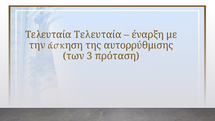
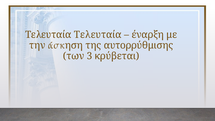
πρόταση: πρόταση -> κρύβεται
